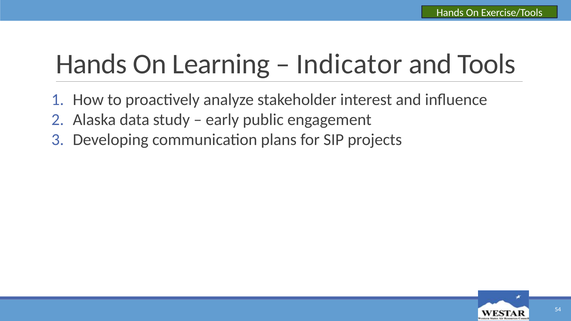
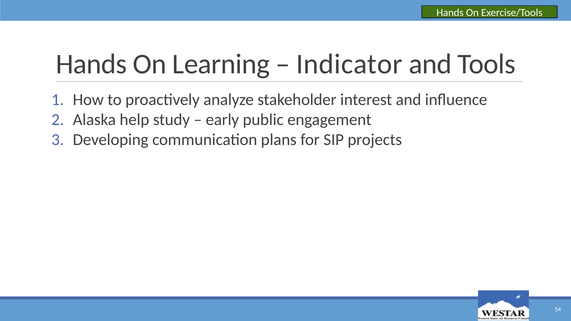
data: data -> help
